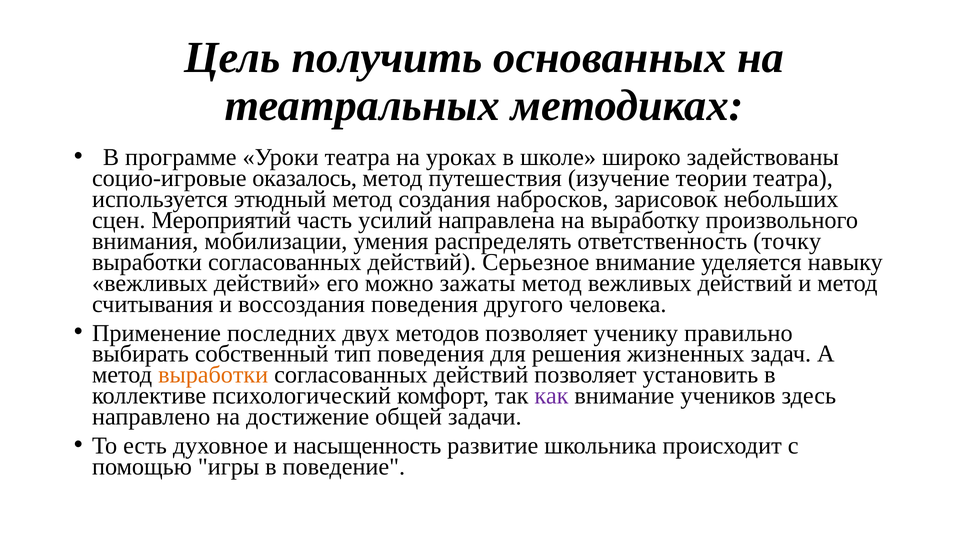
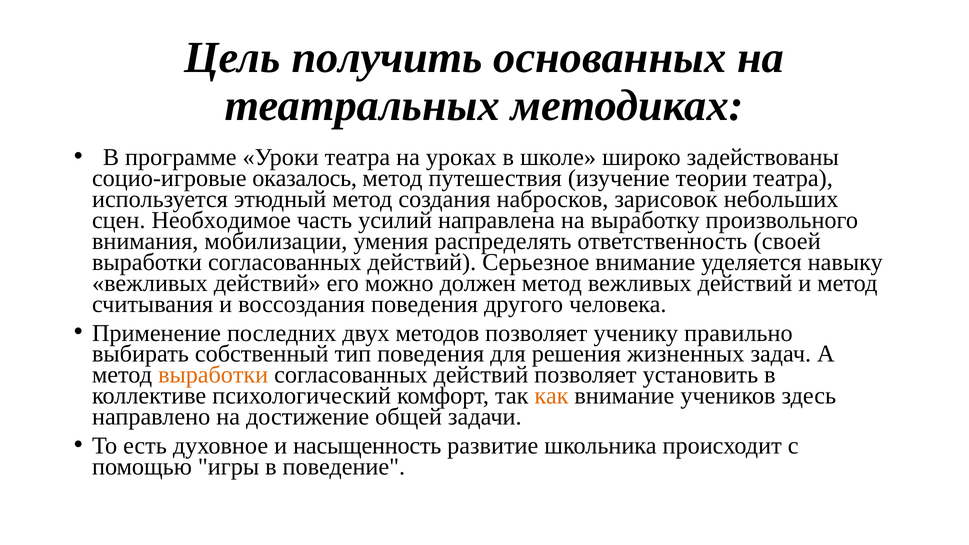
Мероприятий: Мероприятий -> Необходимое
точку: точку -> своей
зажаты: зажаты -> должен
как colour: purple -> orange
